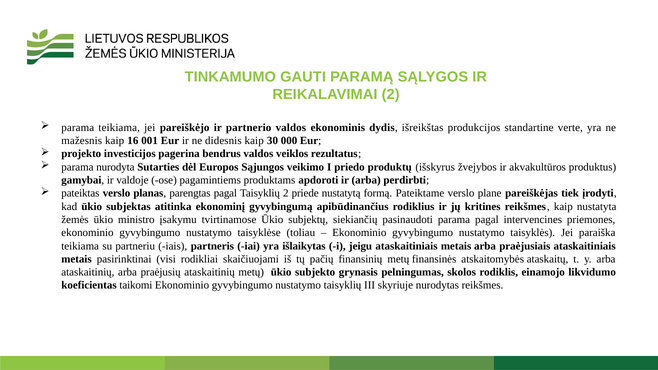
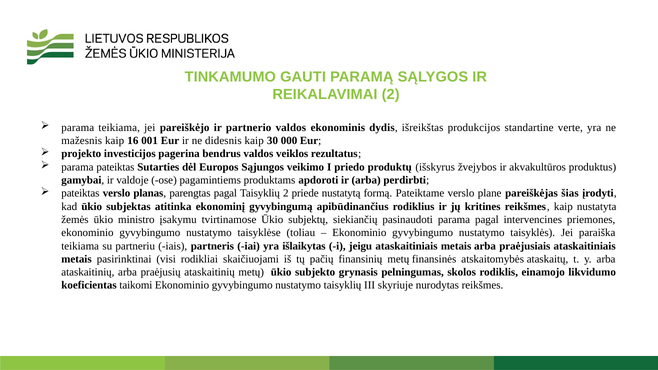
parama nurodyta: nurodyta -> pateiktas
tiek: tiek -> šias
